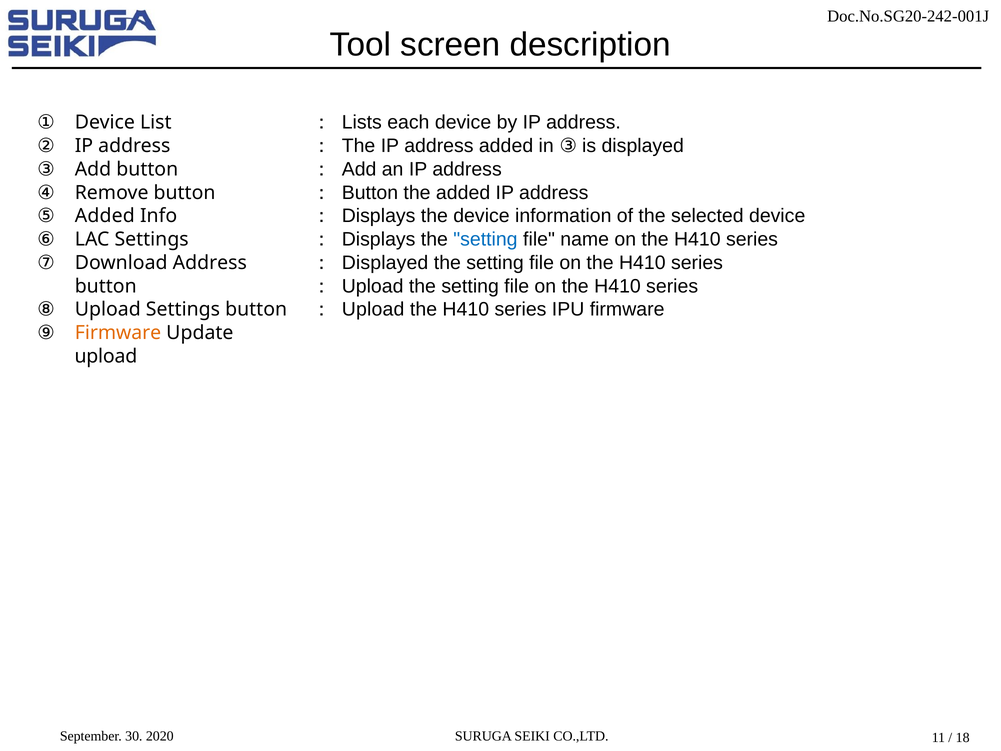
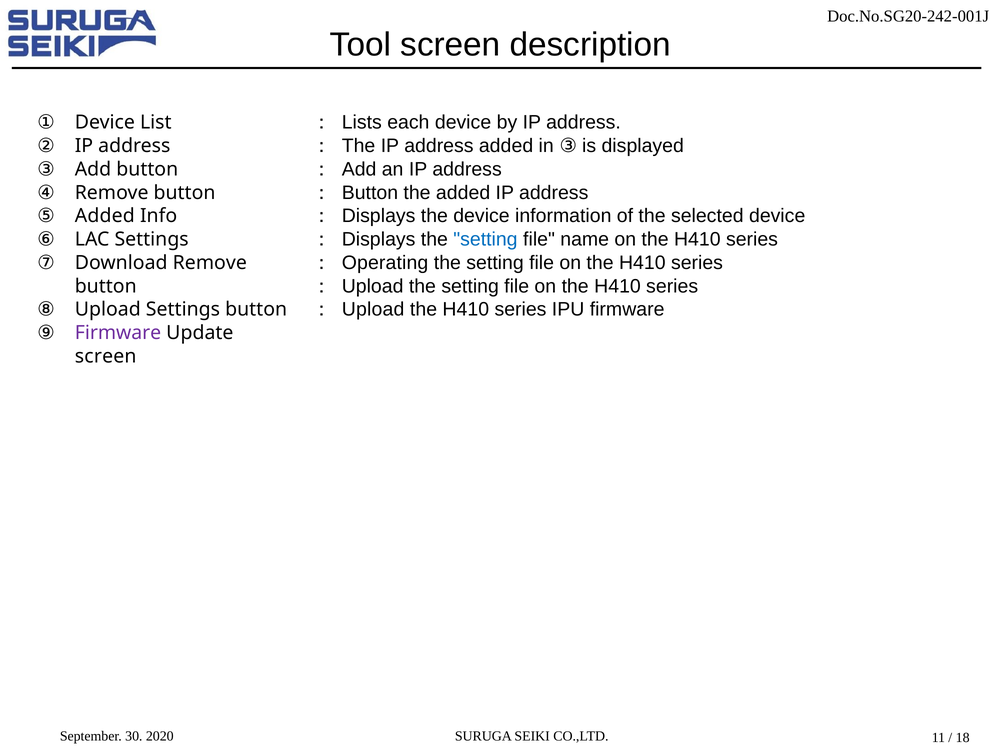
Download Address: Address -> Remove
Displayed at (385, 263): Displayed -> Operating
Firmware at (118, 333) colour: orange -> purple
upload at (106, 356): upload -> screen
